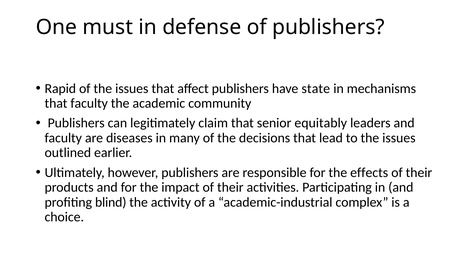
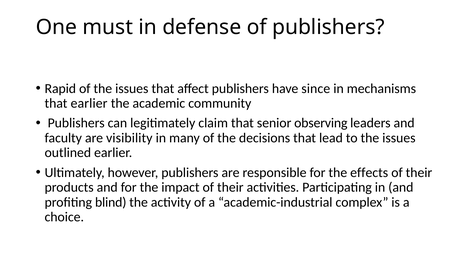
state: state -> since
that faculty: faculty -> earlier
equitably: equitably -> observing
diseases: diseases -> visibility
